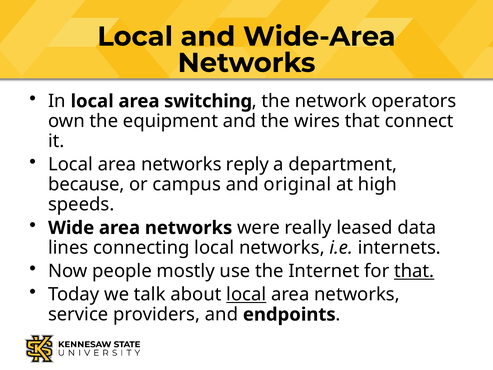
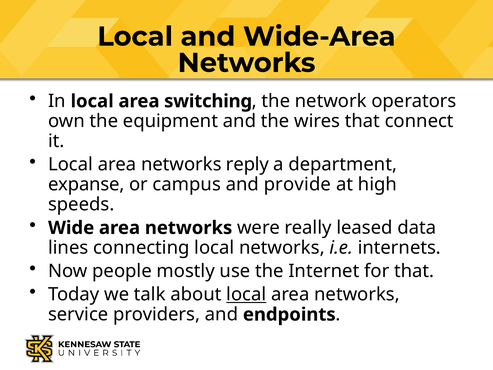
because: because -> expanse
original: original -> provide
that at (414, 271) underline: present -> none
